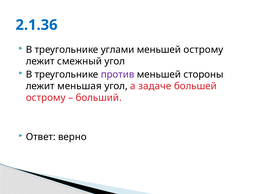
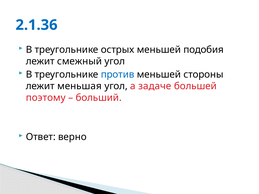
углами: углами -> острых
меньшей острому: острому -> подобия
против colour: purple -> blue
острому at (46, 98): острому -> поэтому
